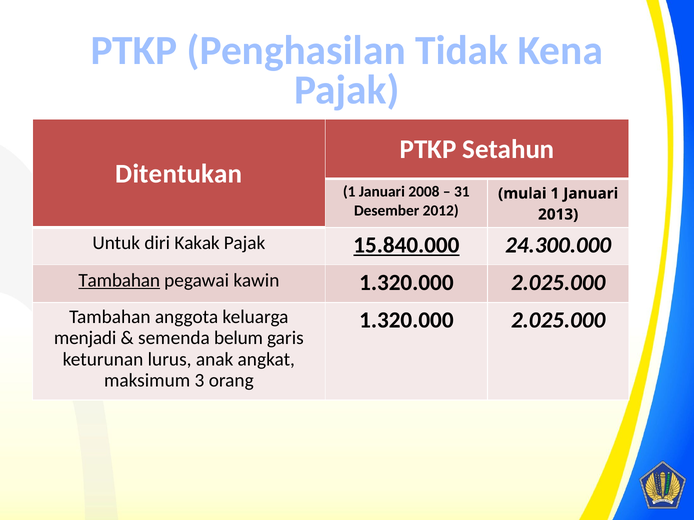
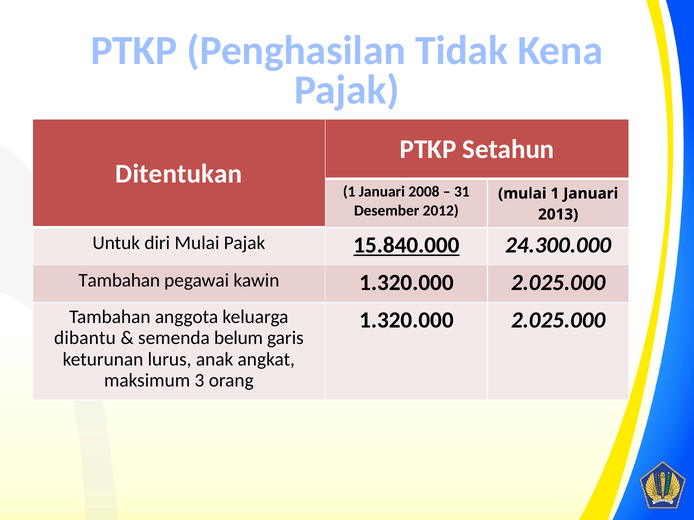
diri Kakak: Kakak -> Mulai
Tambahan at (119, 280) underline: present -> none
menjadi: menjadi -> dibantu
